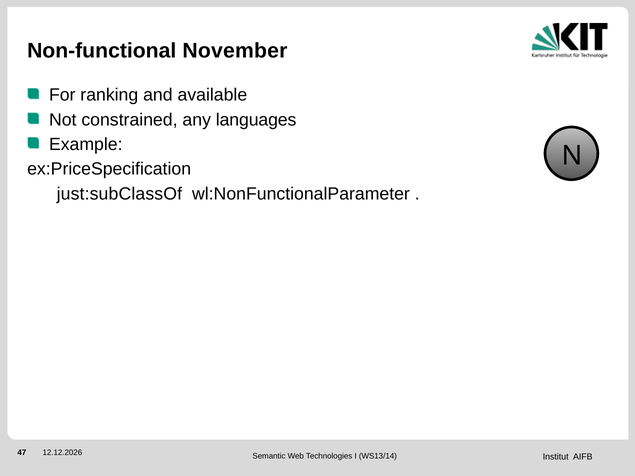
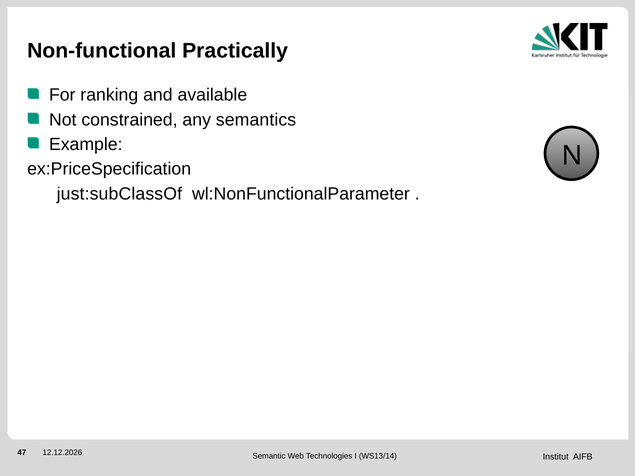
November: November -> Practically
languages: languages -> semantics
